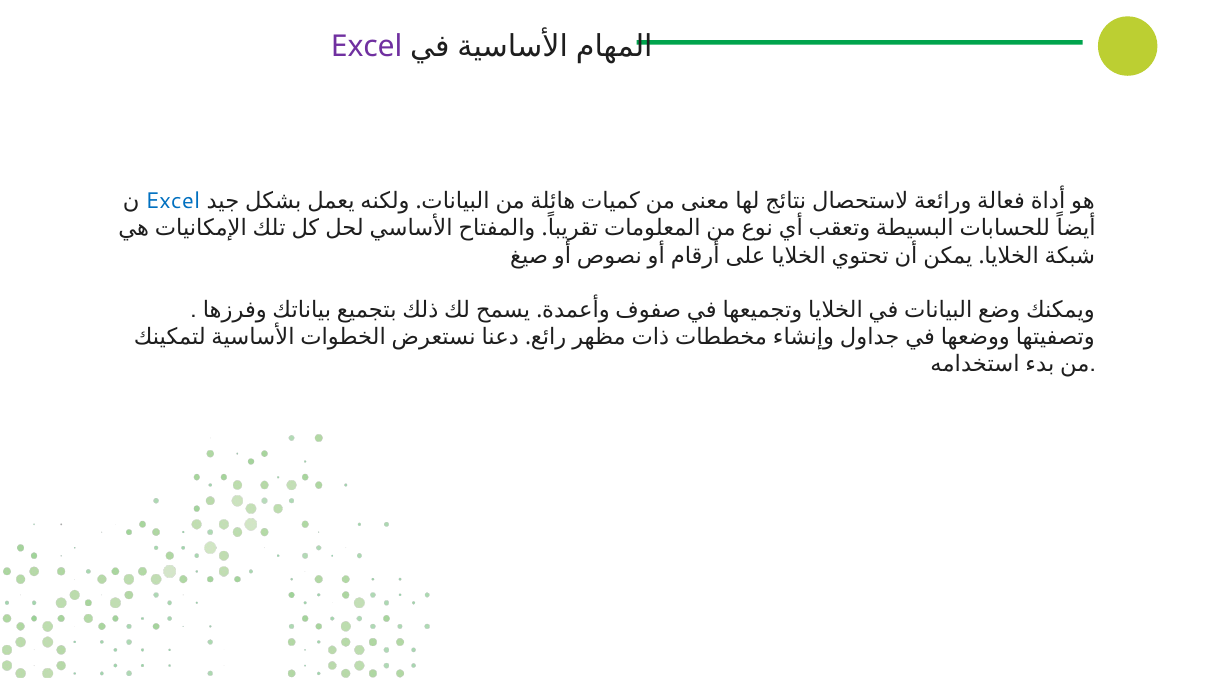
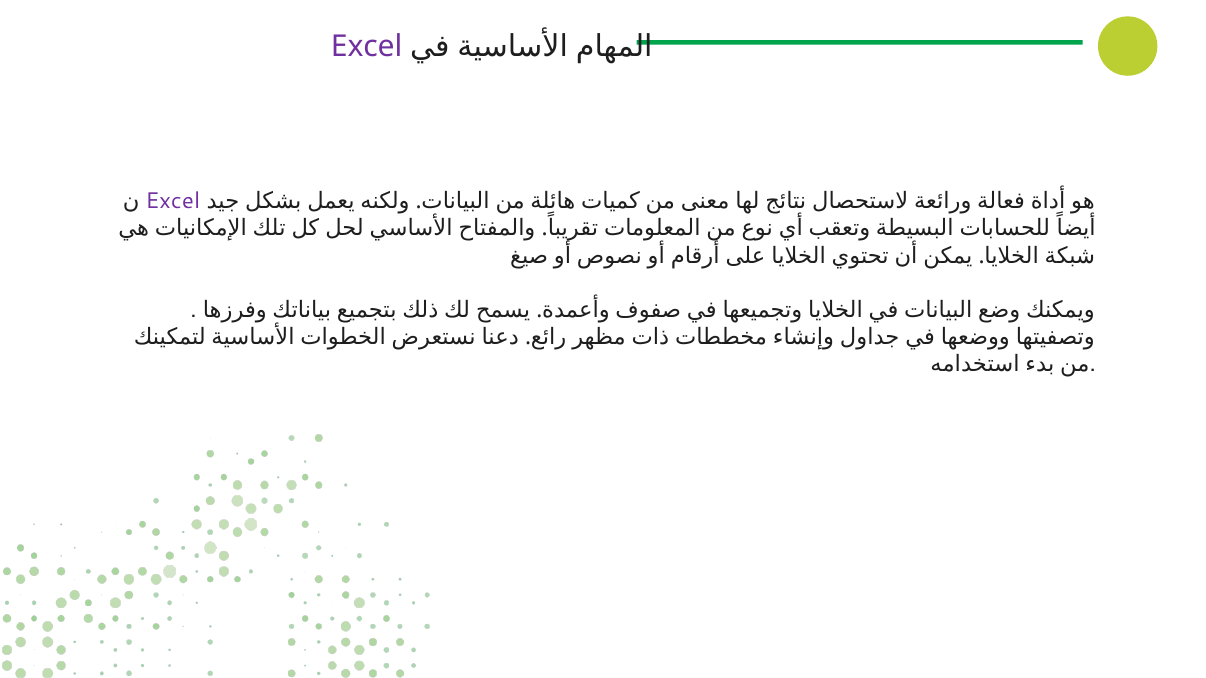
Excel at (173, 201) colour: blue -> purple
